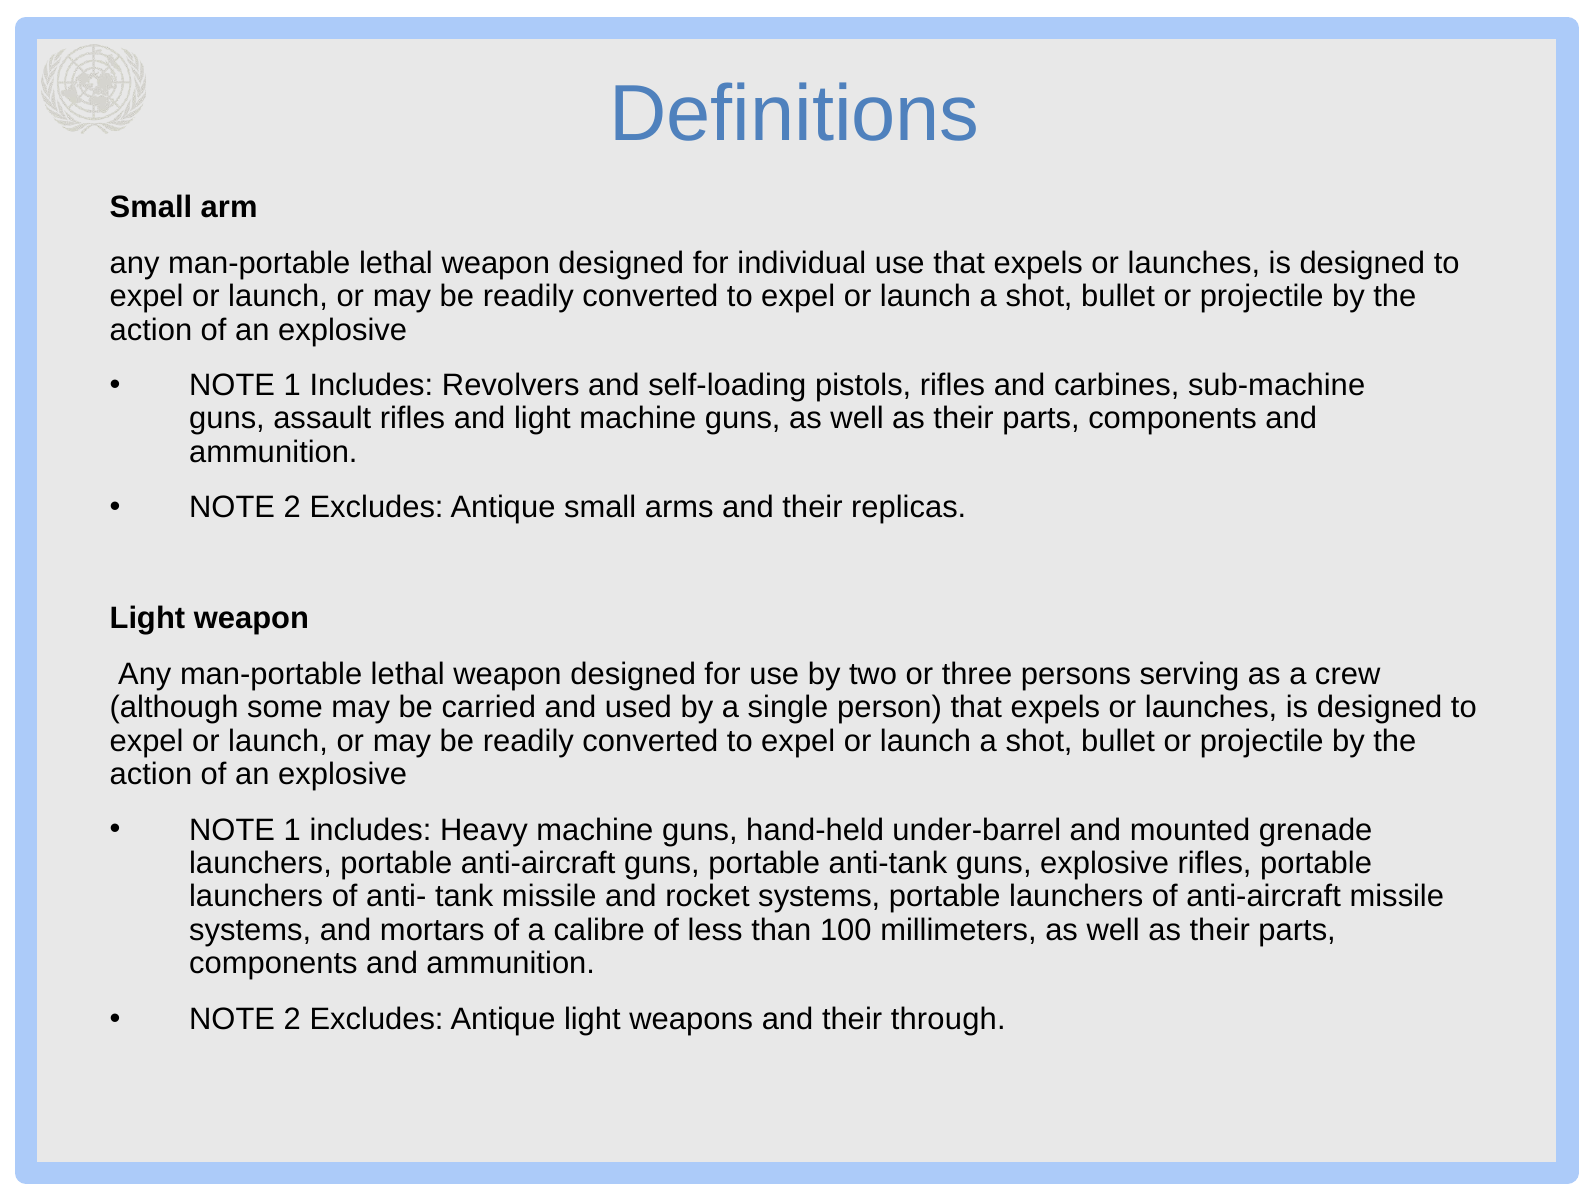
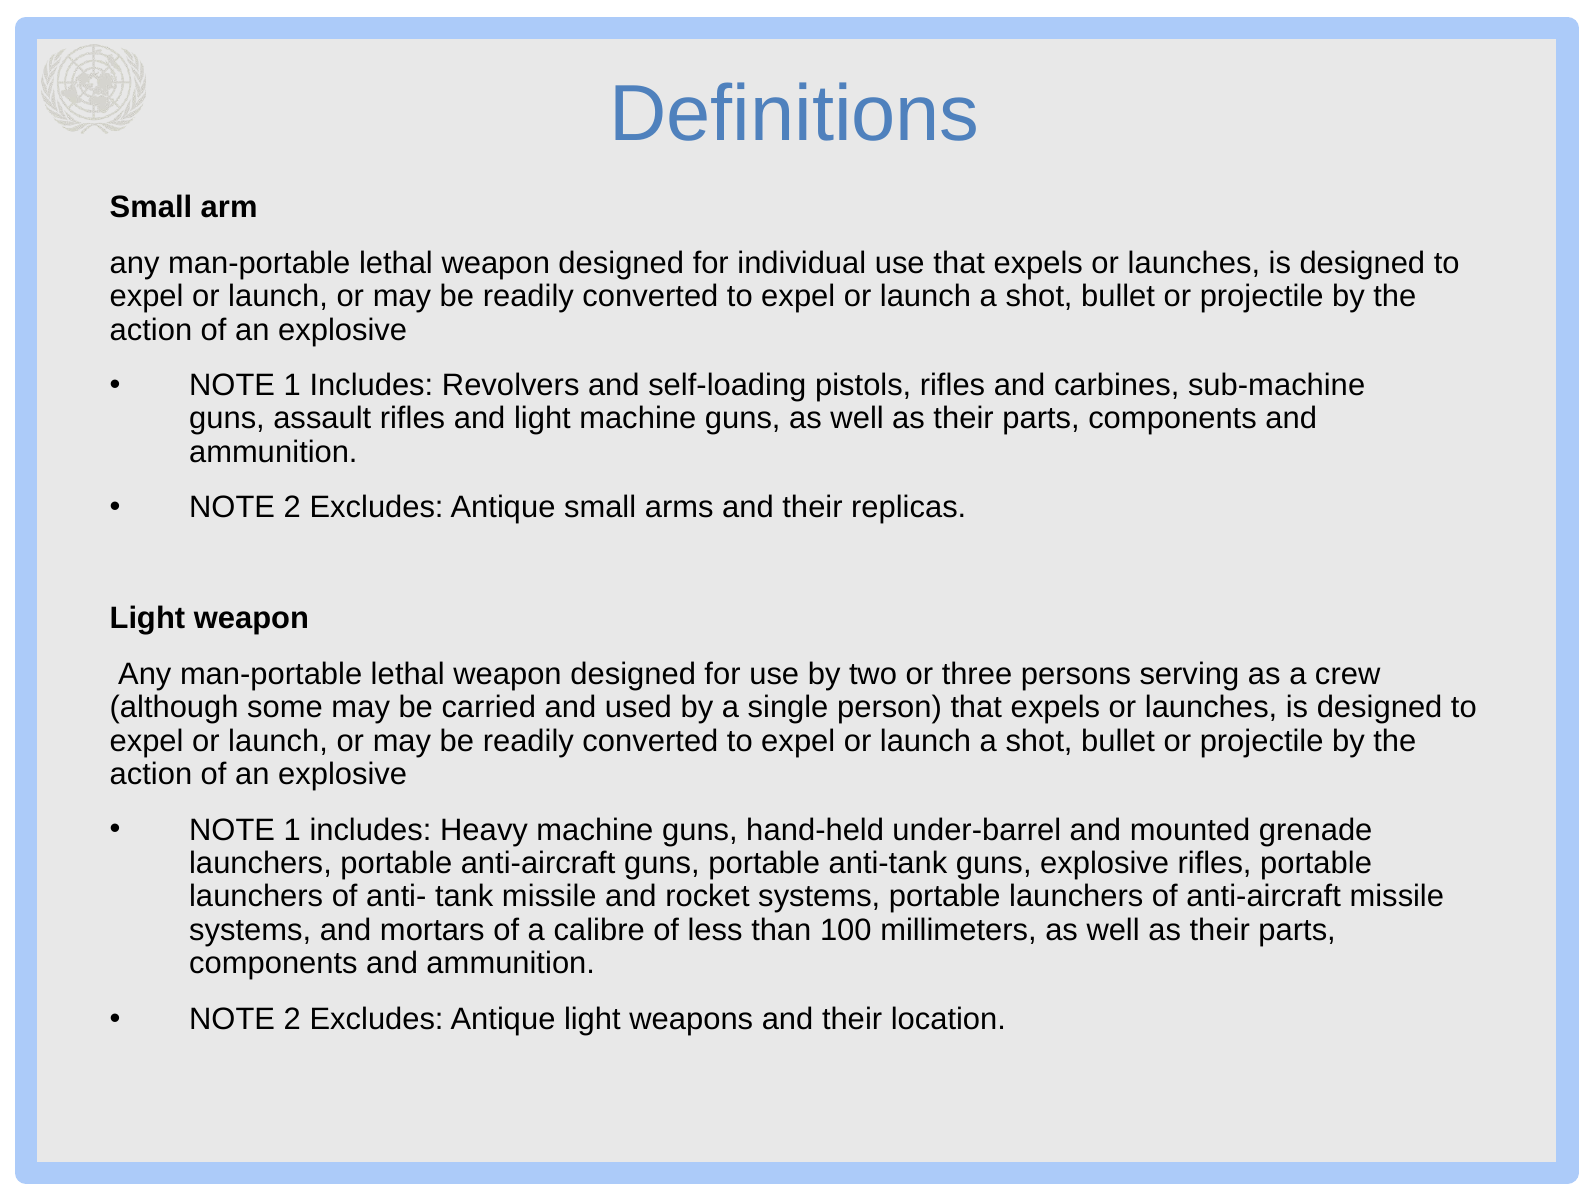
through: through -> location
